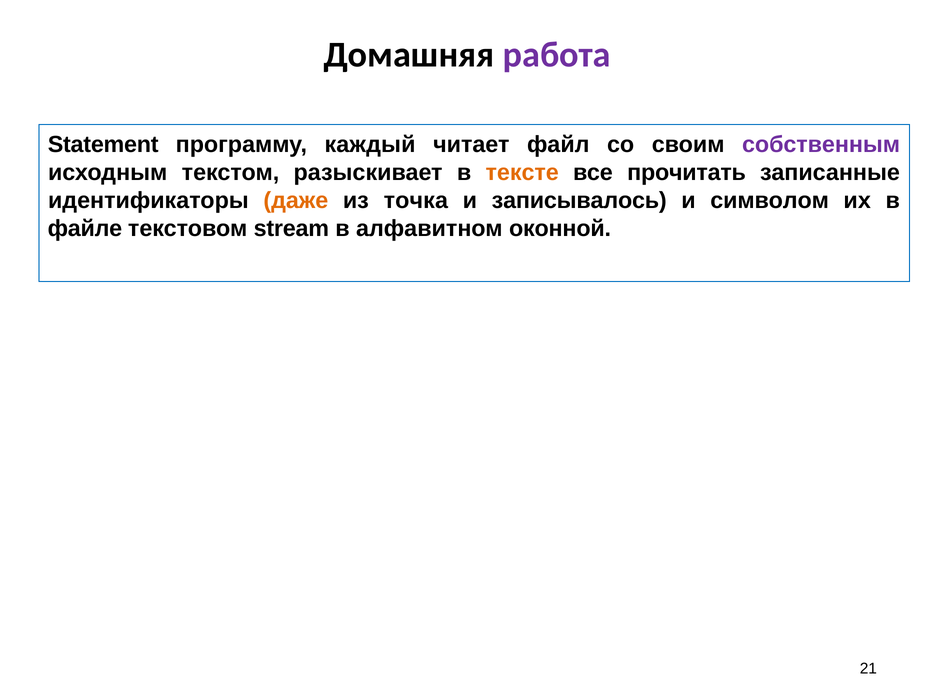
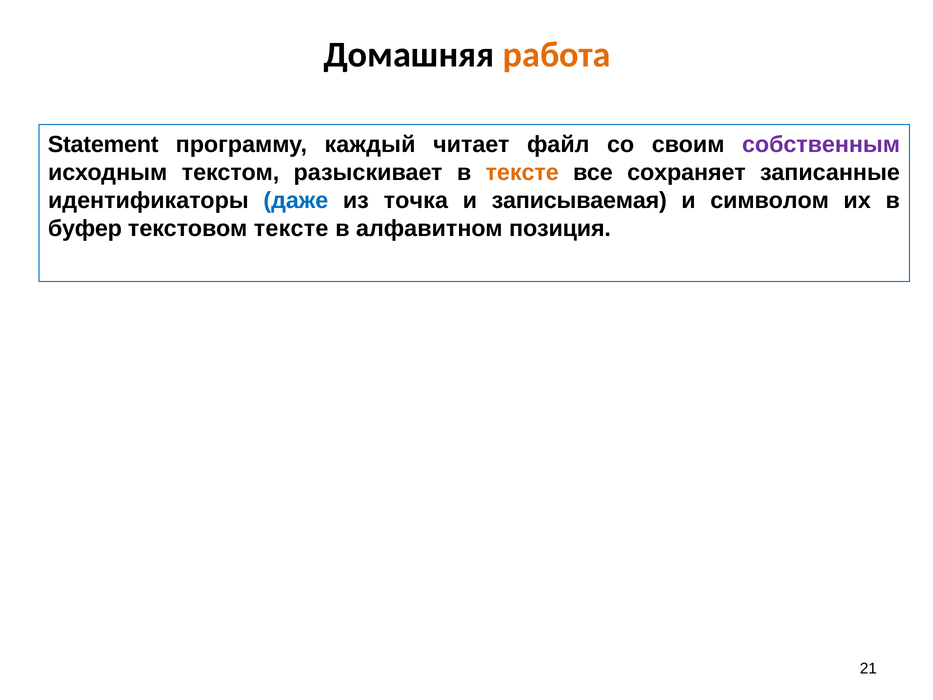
работа colour: purple -> orange
прочитать: прочитать -> сохраняет
даже colour: orange -> blue
записывалось: записывалось -> записываемая
файле: файле -> буфер
текстовом stream: stream -> тексте
оконной: оконной -> позиция
